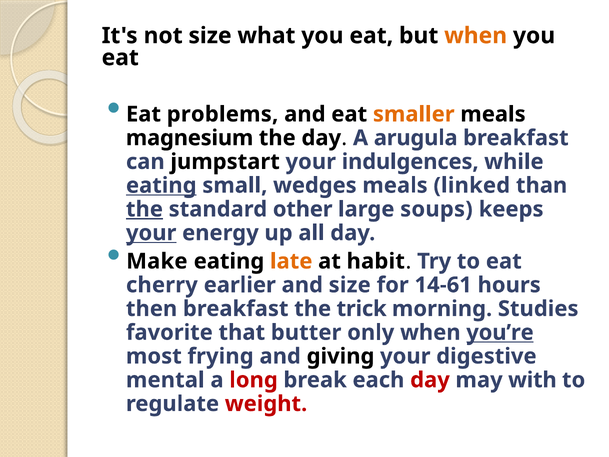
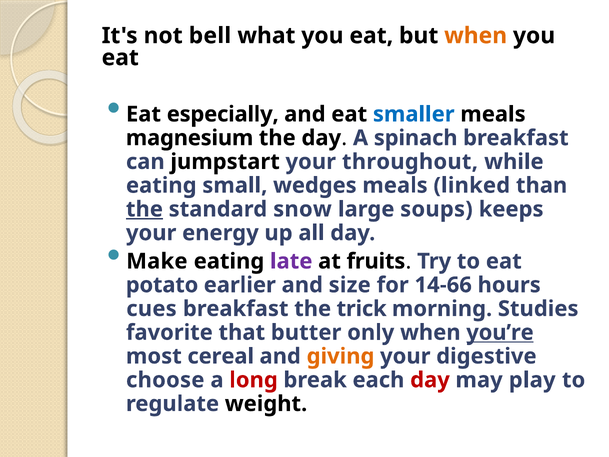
not size: size -> bell
problems: problems -> especially
smaller colour: orange -> blue
arugula: arugula -> spinach
indulgences: indulgences -> throughout
eating at (161, 185) underline: present -> none
other: other -> snow
your at (151, 233) underline: present -> none
late colour: orange -> purple
habit: habit -> fruits
cherry: cherry -> potato
14-61: 14-61 -> 14-66
then: then -> cues
frying: frying -> cereal
giving colour: black -> orange
mental: mental -> choose
with: with -> play
weight colour: red -> black
